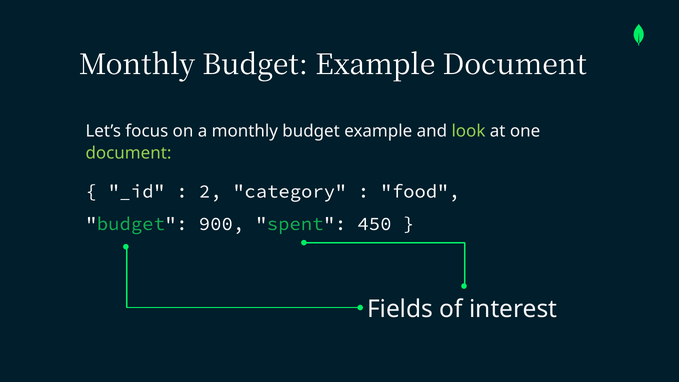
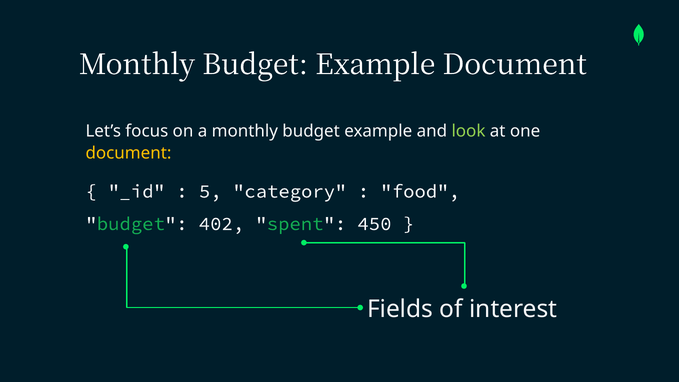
document at (128, 153) colour: light green -> yellow
2: 2 -> 5
900: 900 -> 402
